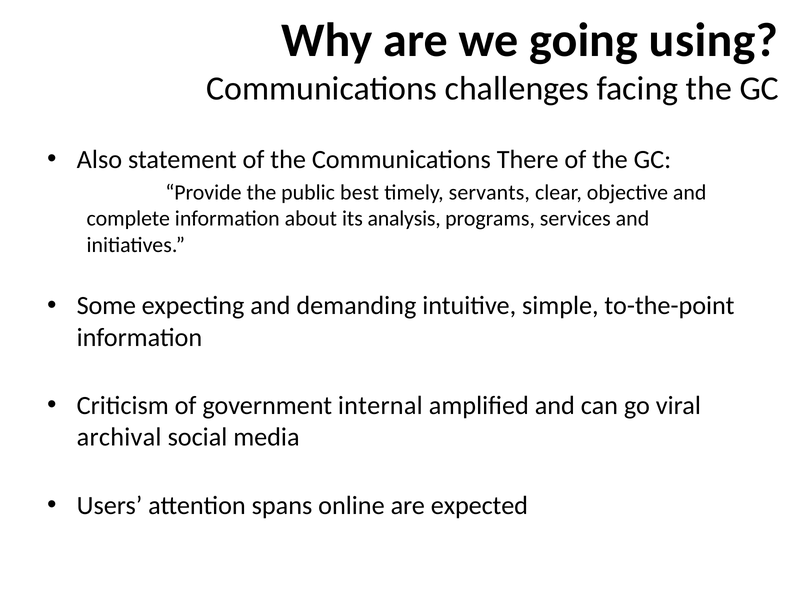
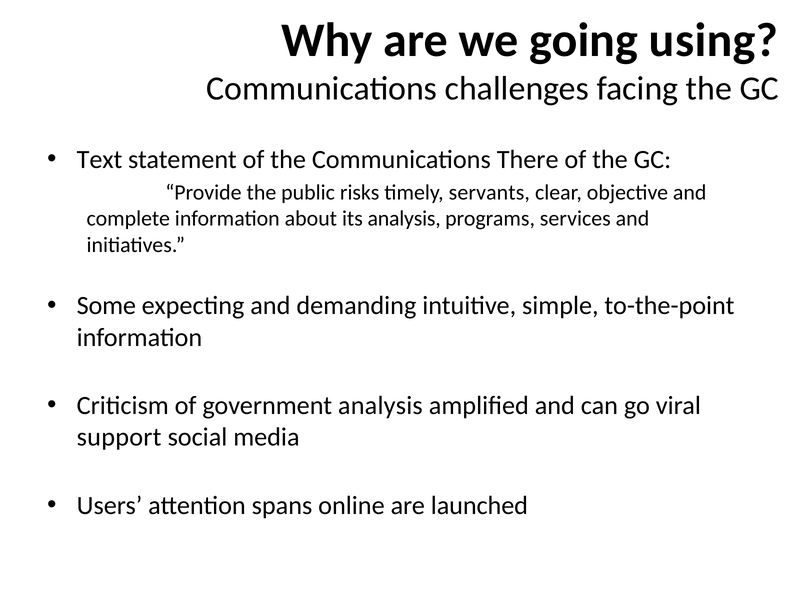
Also: Also -> Text
best: best -> risks
government internal: internal -> analysis
archival: archival -> support
expected: expected -> launched
